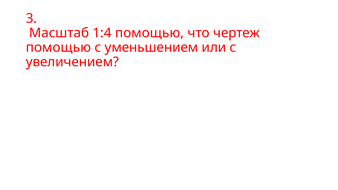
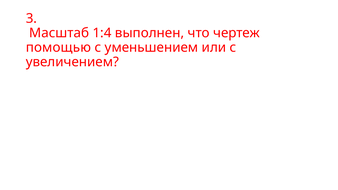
1:4 помощью: помощью -> выполнен
